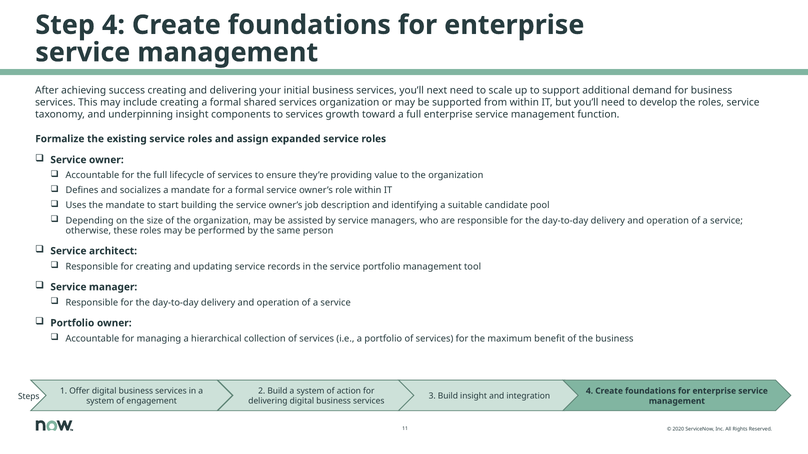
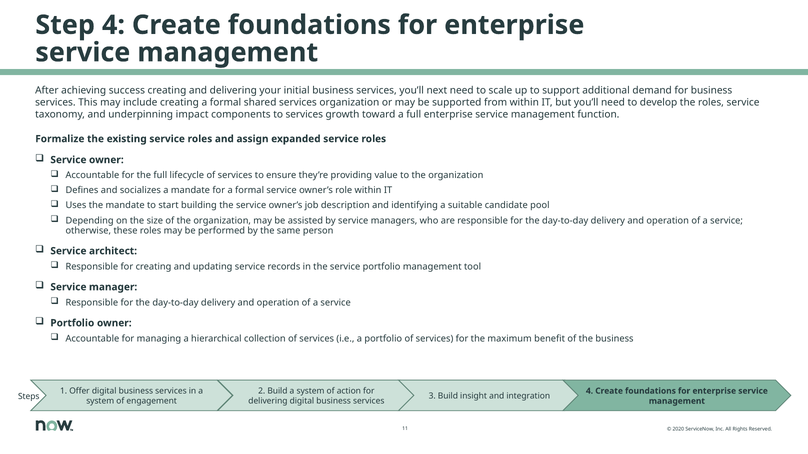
underpinning insight: insight -> impact
